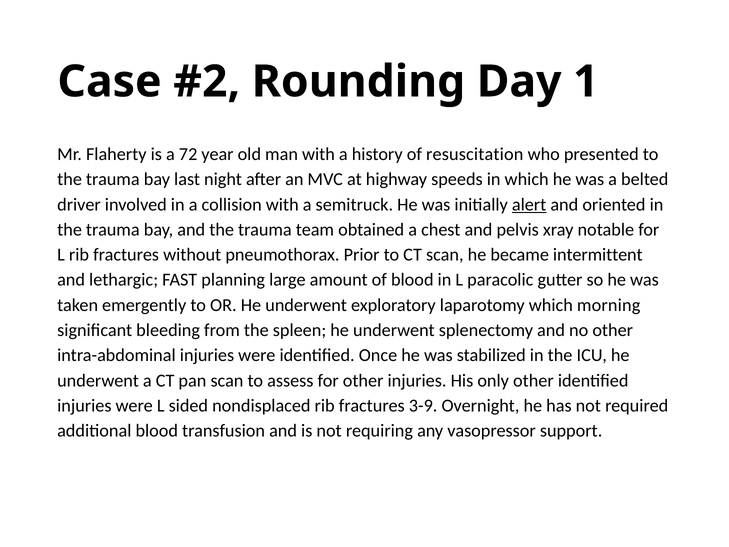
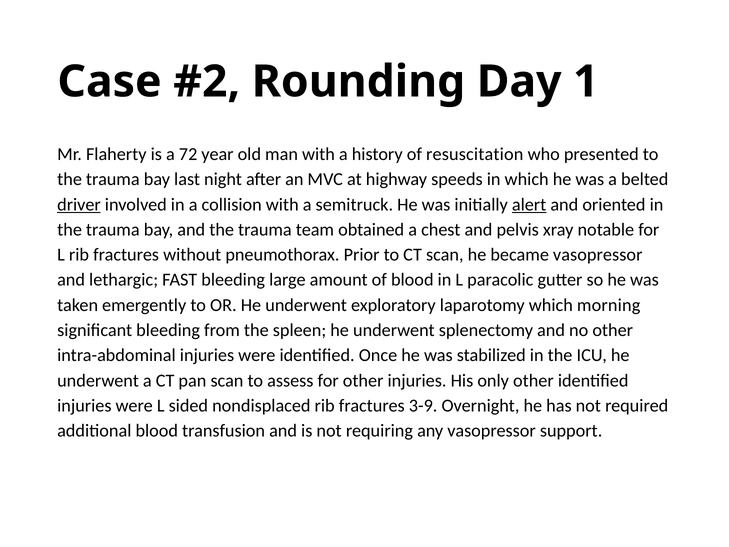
driver underline: none -> present
became intermittent: intermittent -> vasopressor
FAST planning: planning -> bleeding
